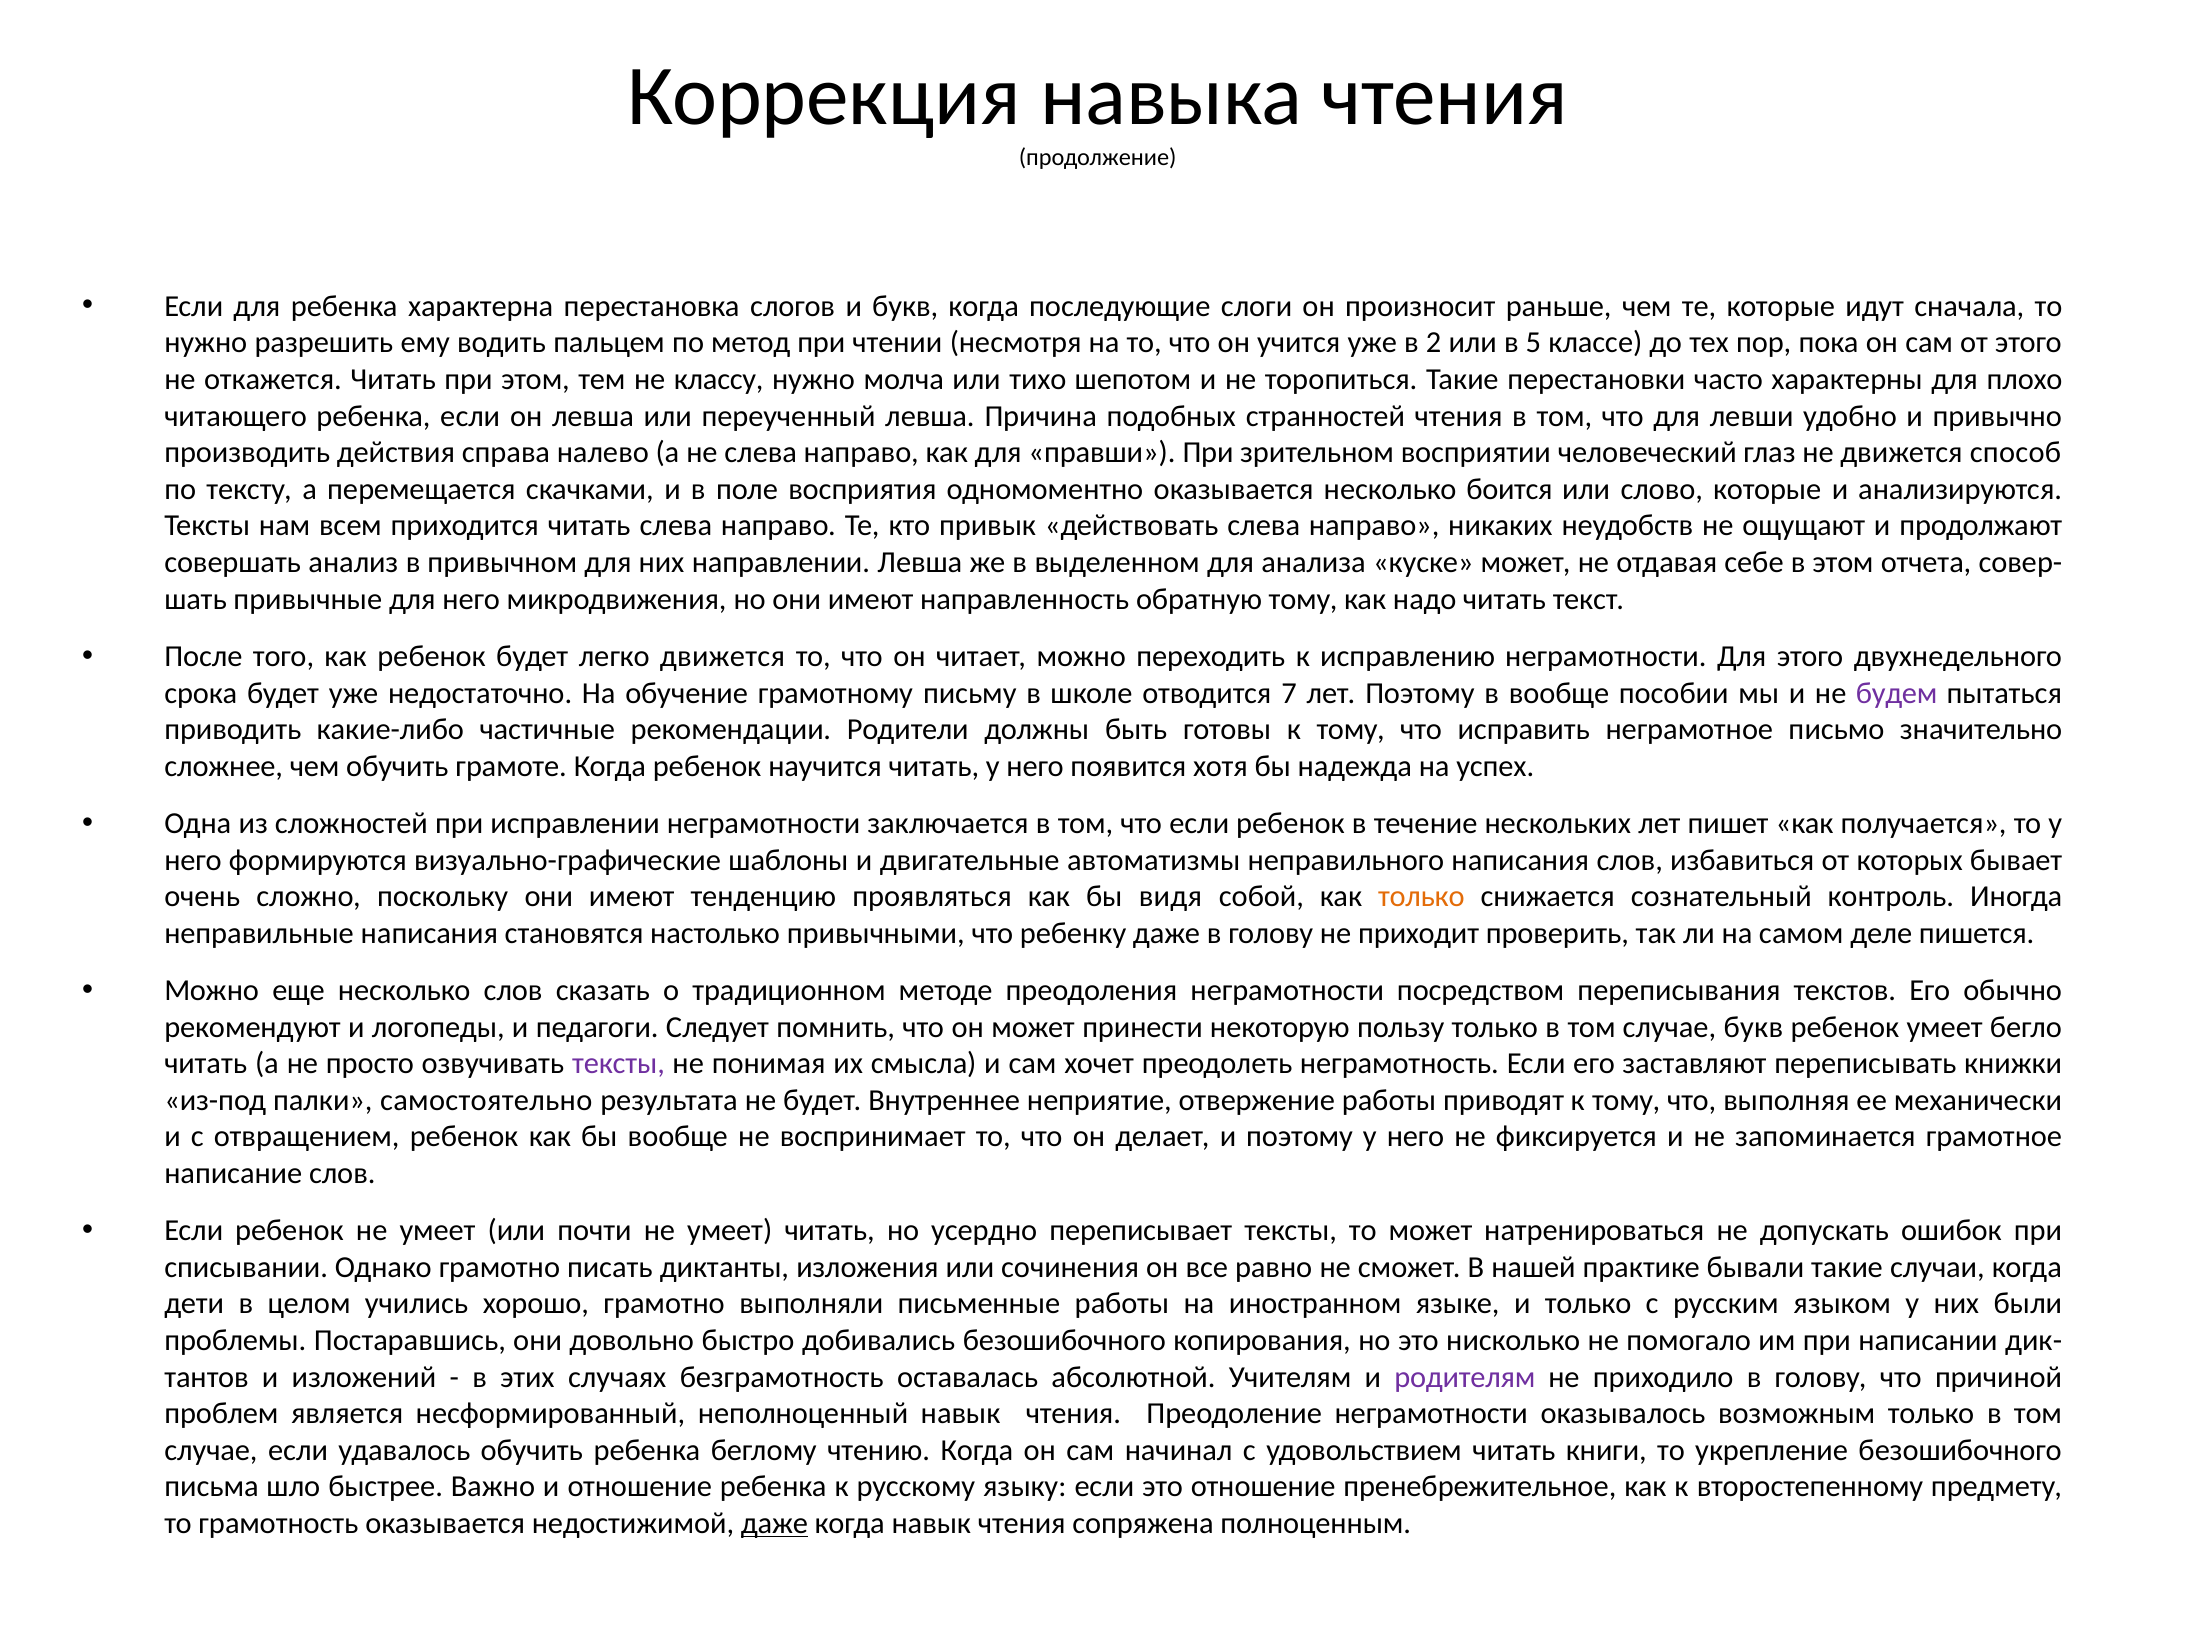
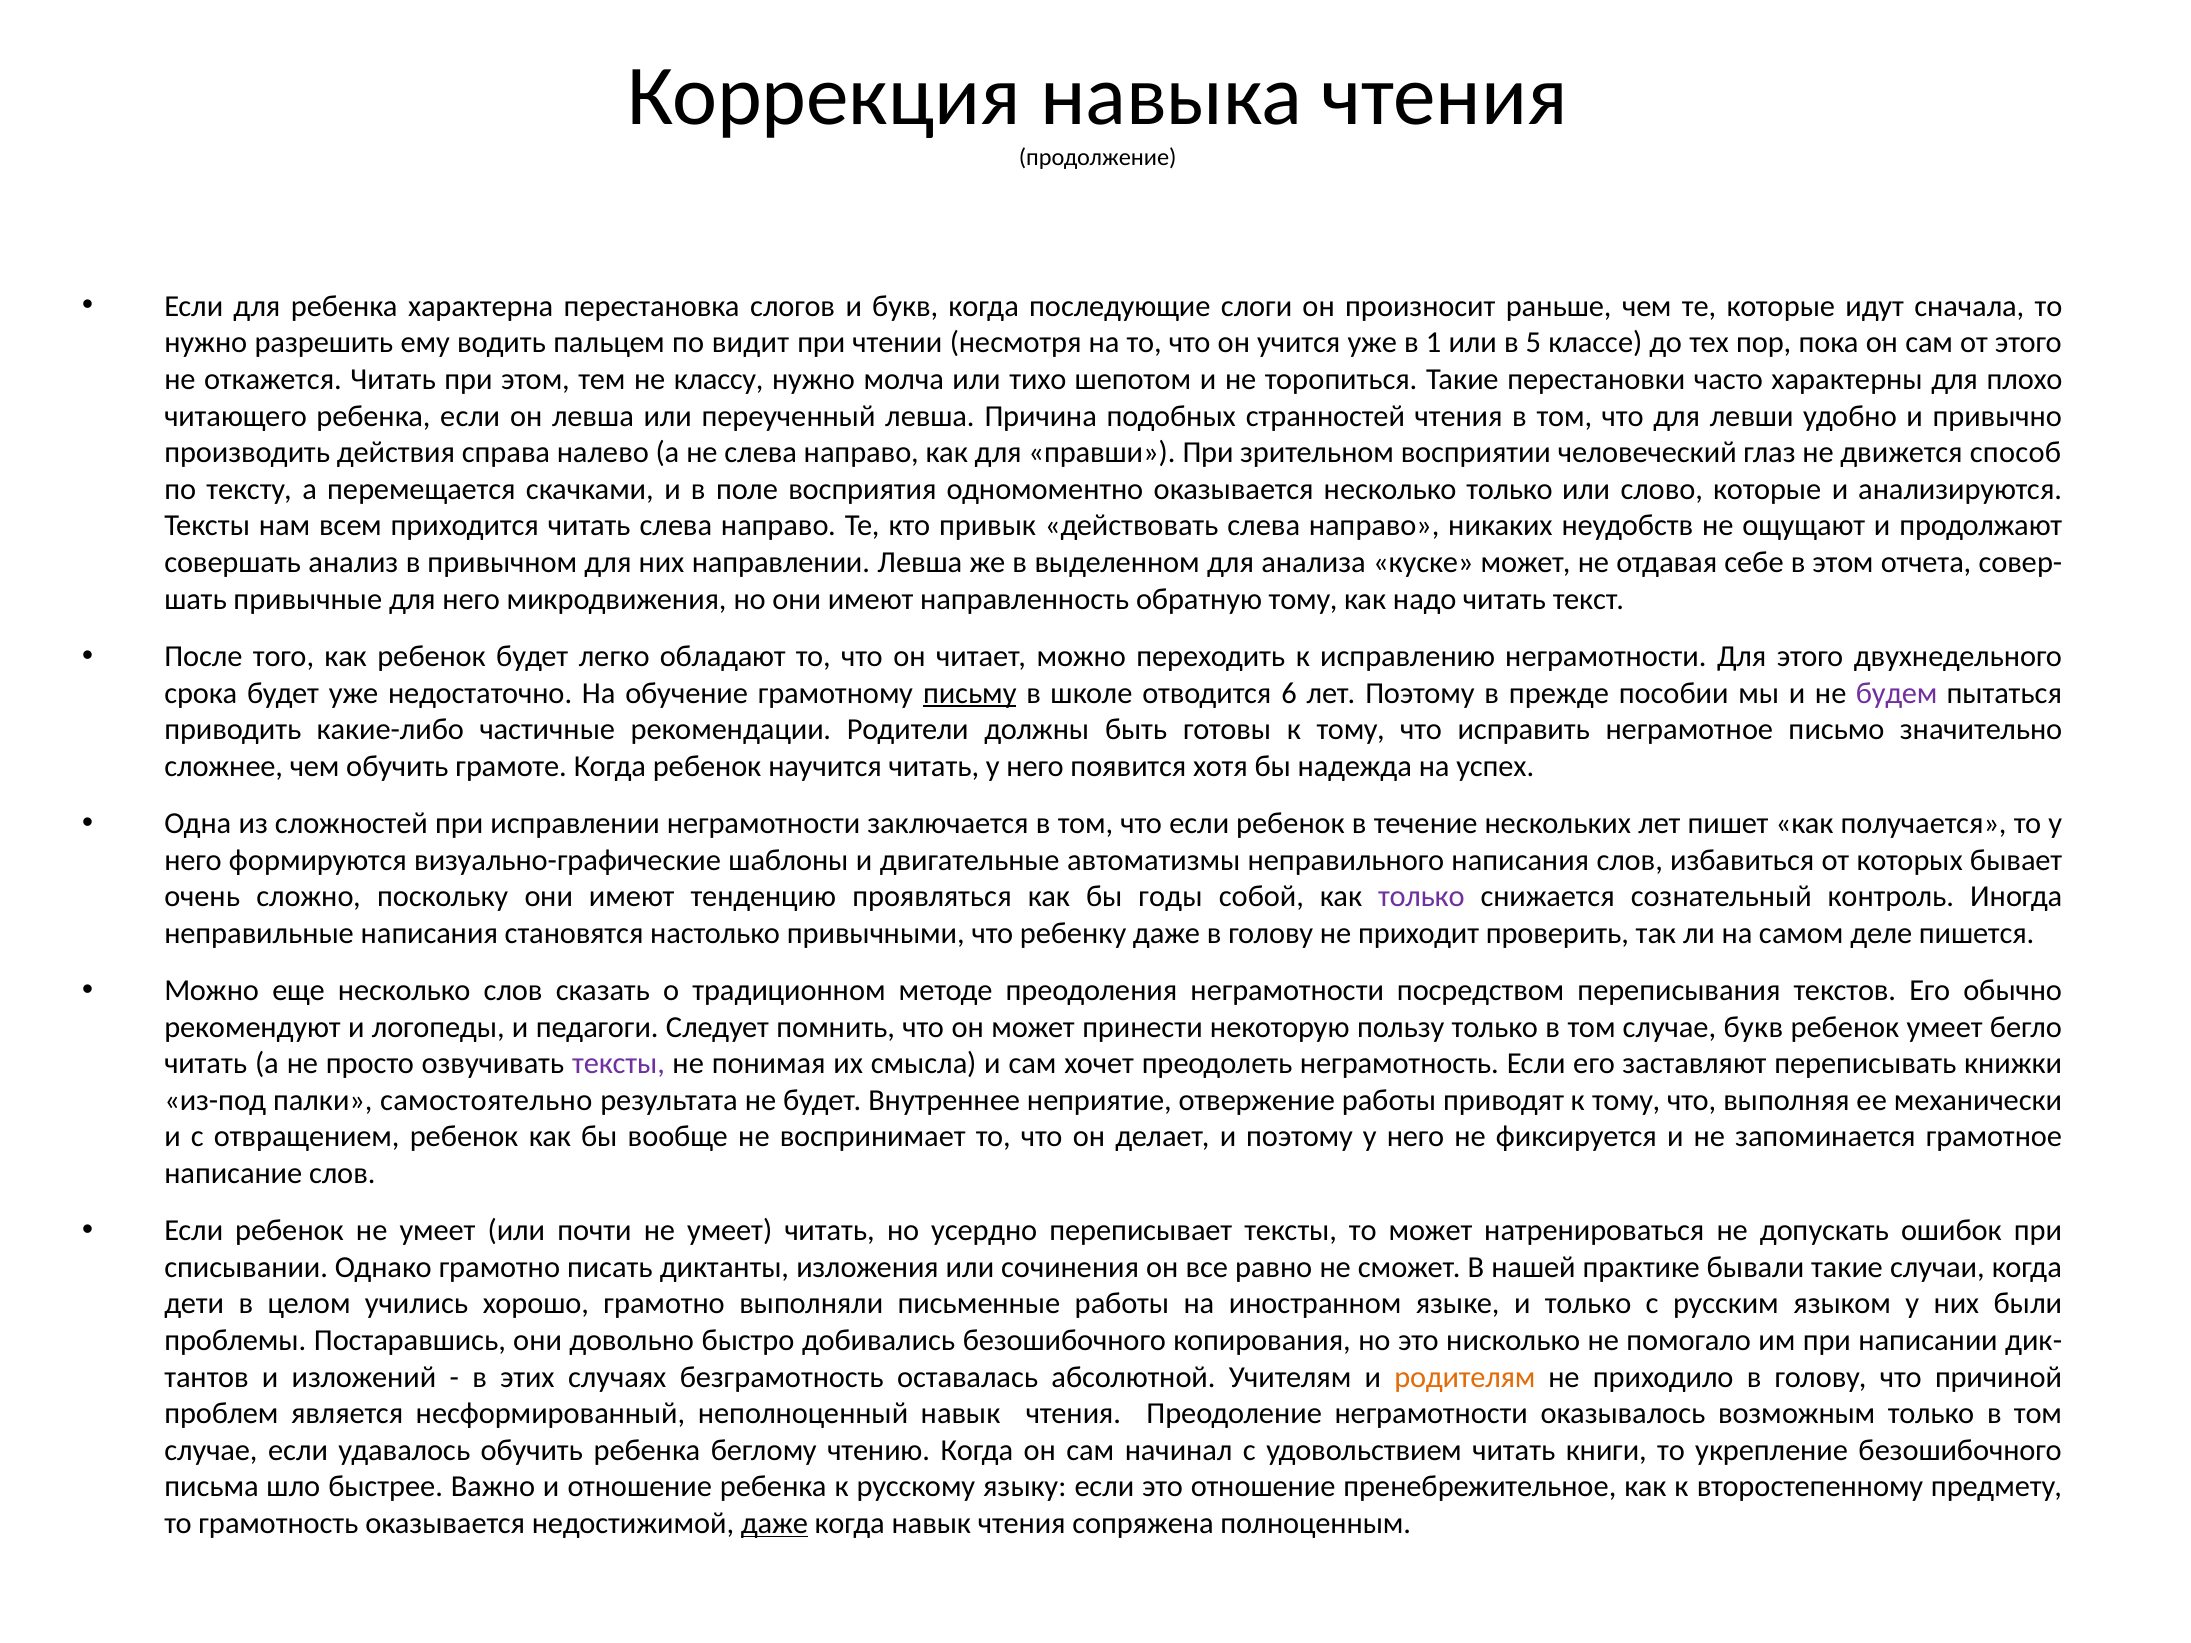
метод: метод -> видит
2: 2 -> 1
несколько боится: боится -> только
легко движется: движется -> обладают
письму underline: none -> present
7: 7 -> 6
в вообще: вообще -> прежде
видя: видя -> годы
только at (1421, 897) colour: orange -> purple
родителям colour: purple -> orange
